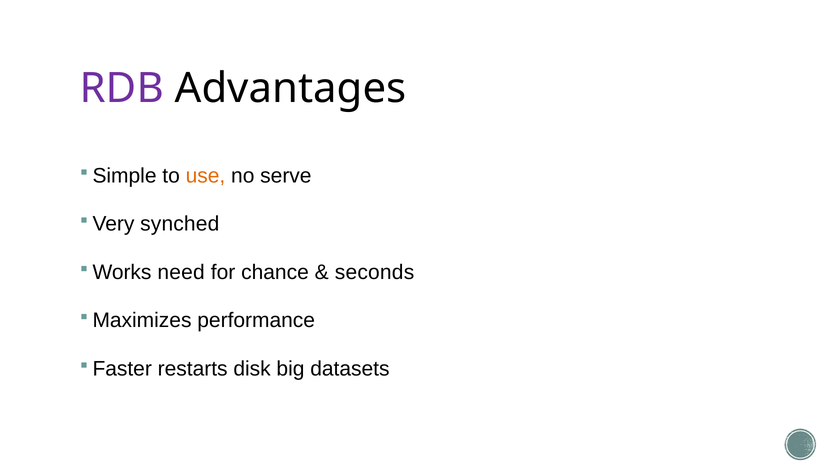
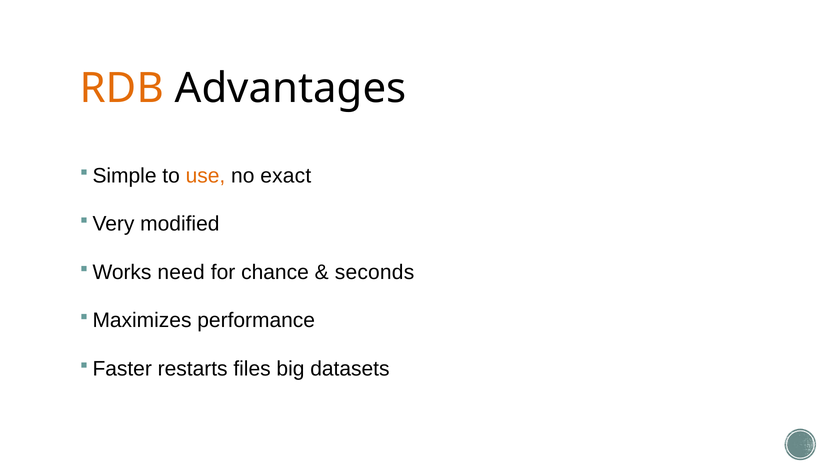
RDB colour: purple -> orange
serve: serve -> exact
synched: synched -> modified
disk: disk -> files
